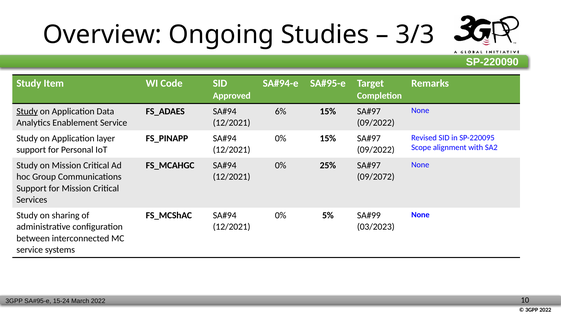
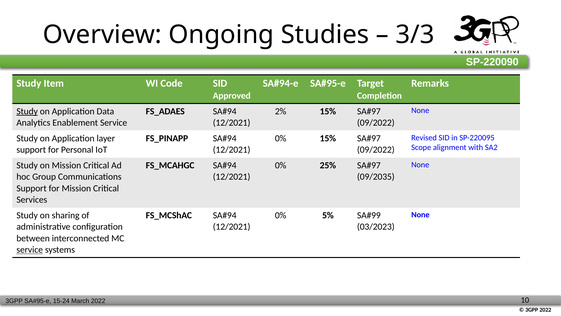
6%: 6% -> 2%
09/2072: 09/2072 -> 09/2035
service at (30, 249) underline: none -> present
